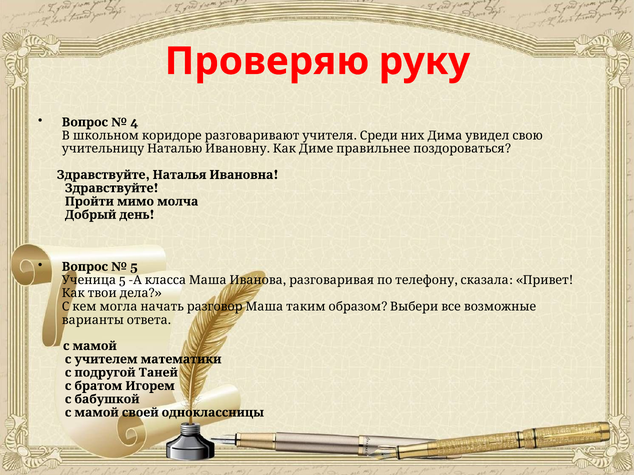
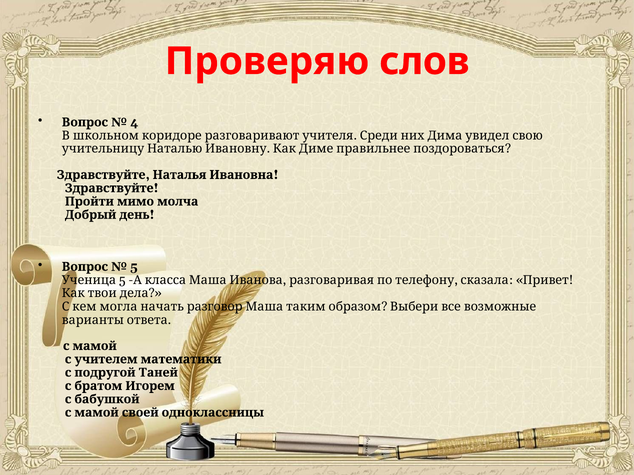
руку: руку -> слов
